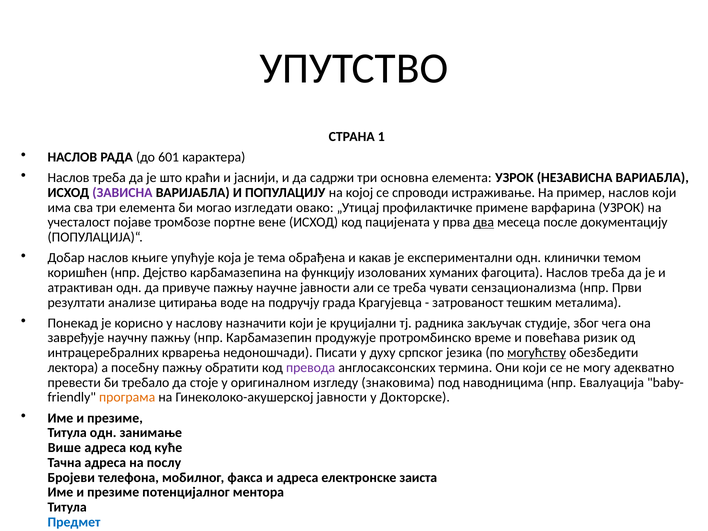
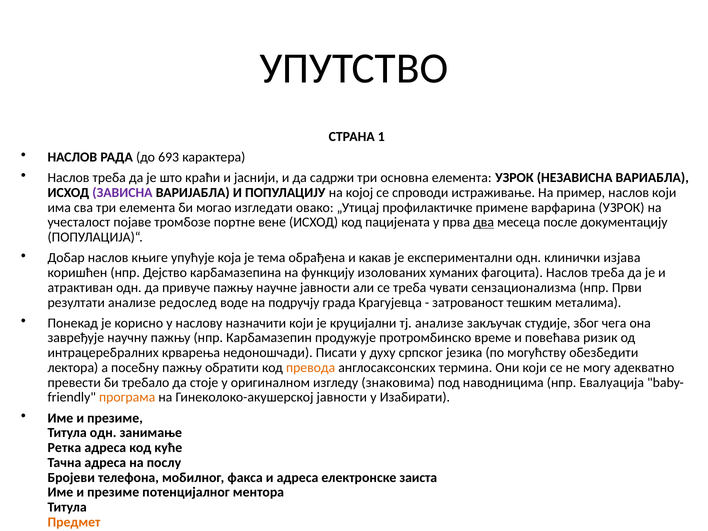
601: 601 -> 693
темом: темом -> изјава
цитирања: цитирања -> редослед
тј радника: радника -> анализе
могућству underline: present -> none
превода colour: purple -> orange
Докторске: Докторске -> Изабирати
Више: Више -> Ретка
Предмет colour: blue -> orange
